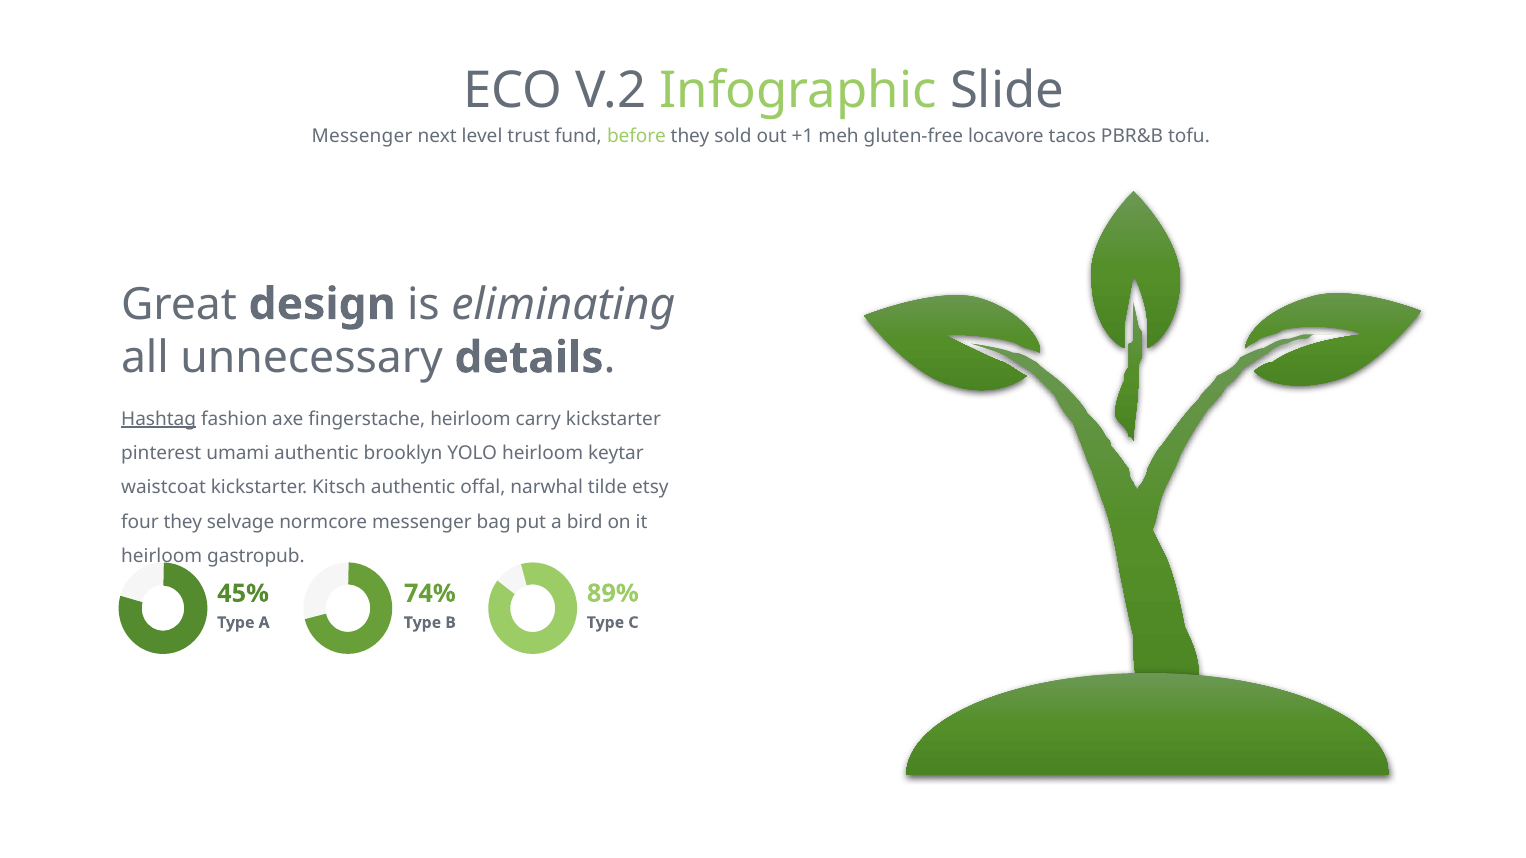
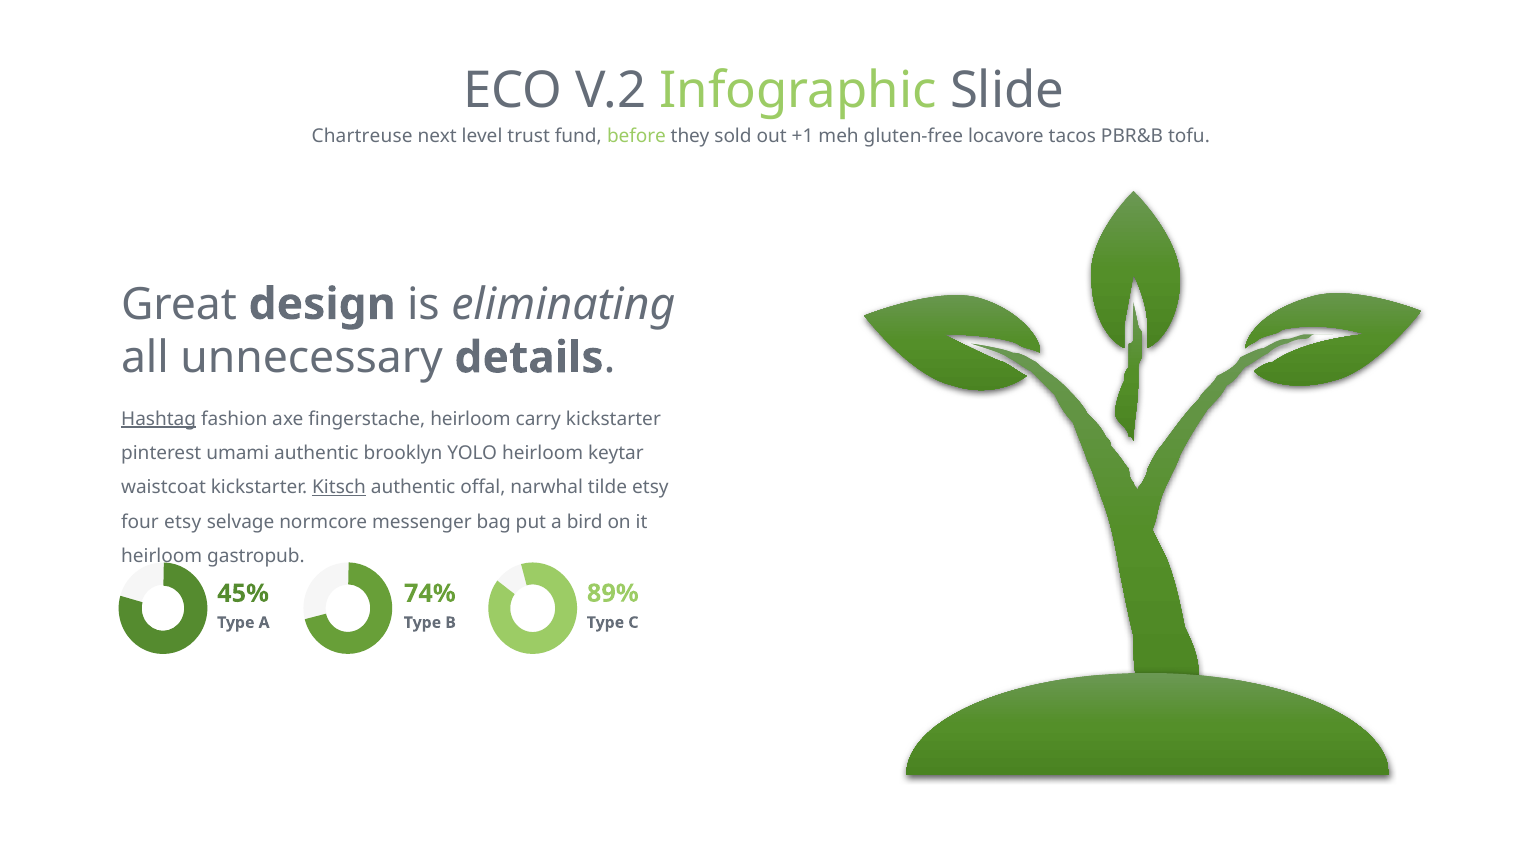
Messenger at (362, 136): Messenger -> Chartreuse
Kitsch underline: none -> present
four they: they -> etsy
